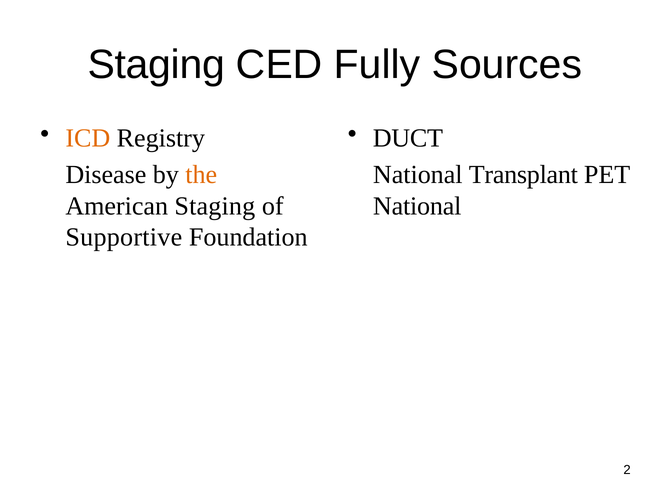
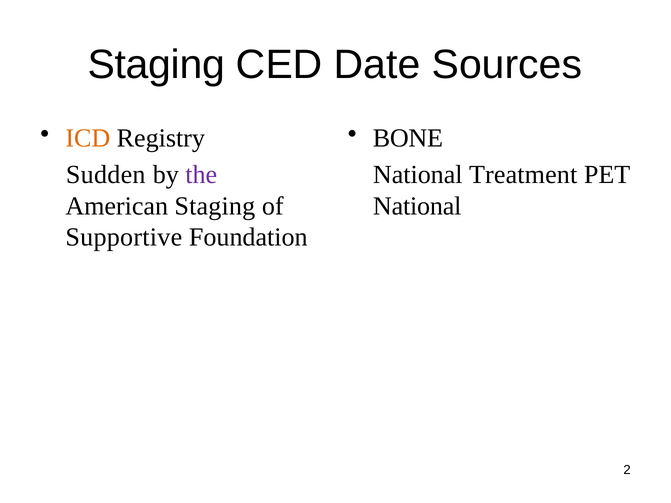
Fully: Fully -> Date
DUCT: DUCT -> BONE
Disease: Disease -> Sudden
the colour: orange -> purple
Transplant: Transplant -> Treatment
